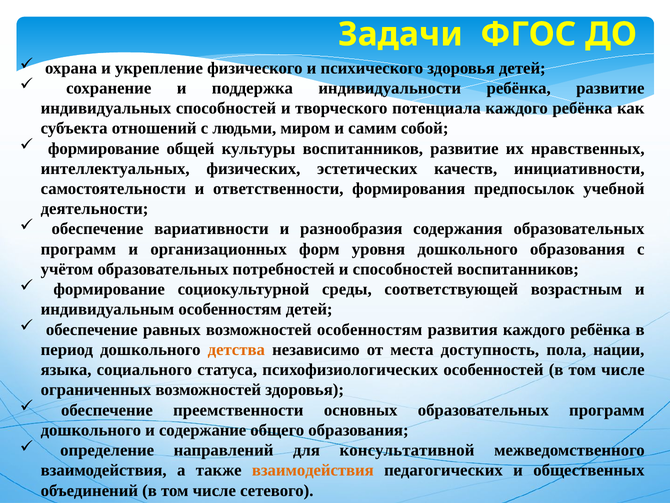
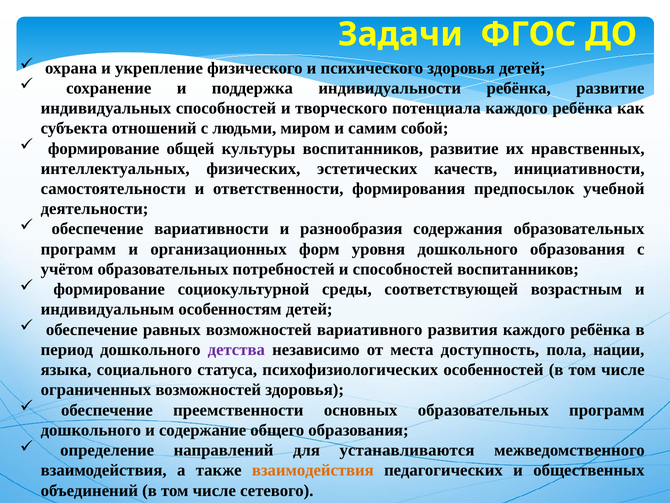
возможностей особенностям: особенностям -> вариативного
детства colour: orange -> purple
консультативной: консультативной -> устанавливаются
